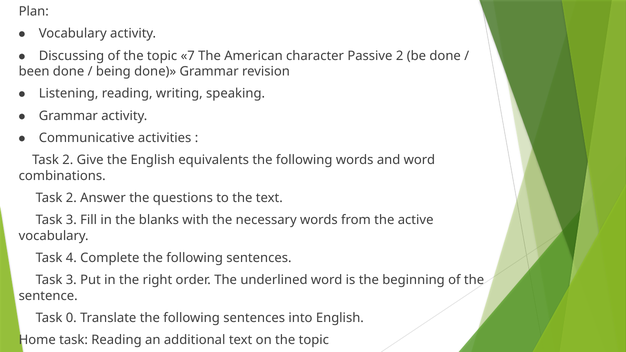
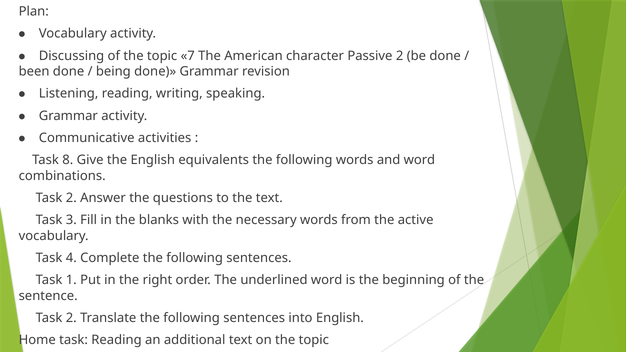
2 at (68, 160): 2 -> 8
3 at (71, 280): 3 -> 1
0 at (71, 318): 0 -> 2
